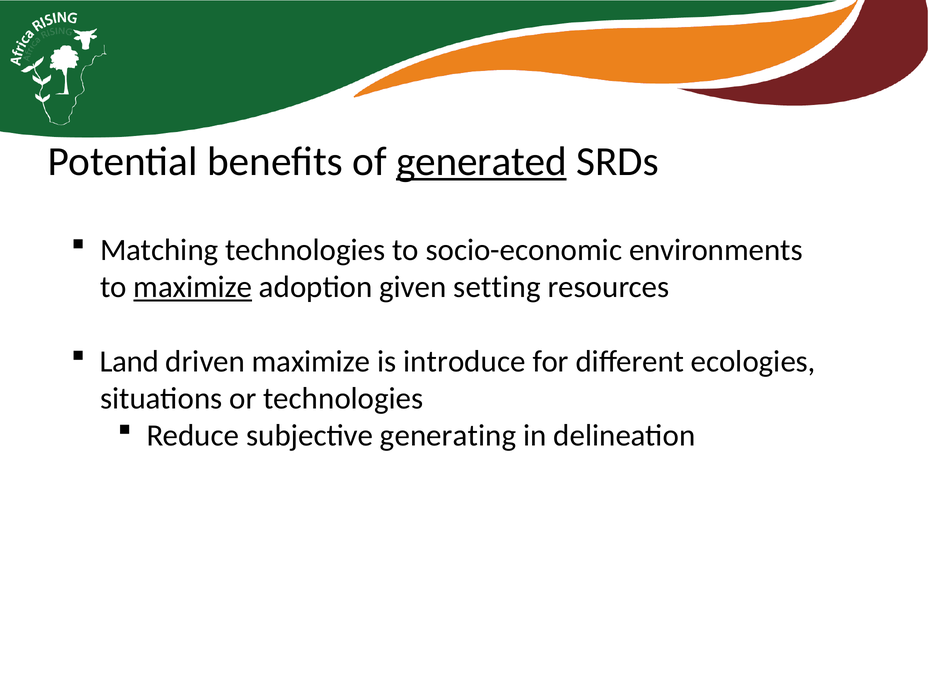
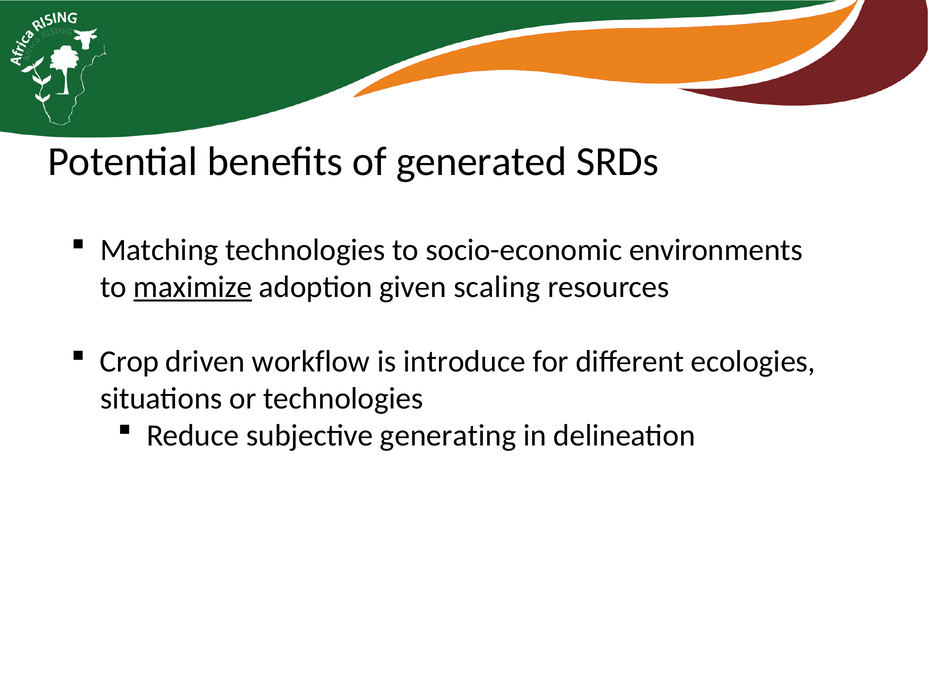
generated underline: present -> none
setting: setting -> scaling
Land: Land -> Crop
driven maximize: maximize -> workflow
